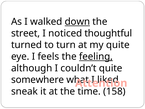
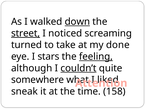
street underline: none -> present
thoughtful: thoughtful -> screaming
turn: turn -> take
my quite: quite -> done
feels: feels -> stars
couldn’t underline: none -> present
